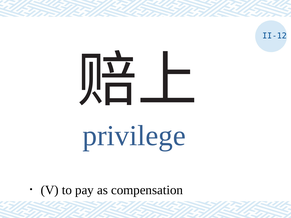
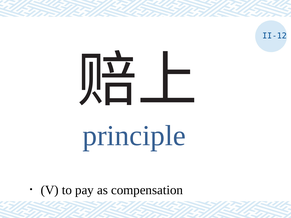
privilege: privilege -> principle
